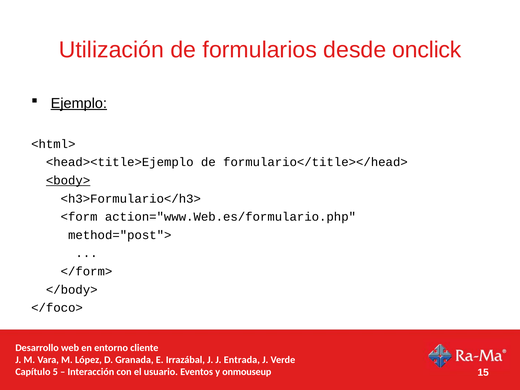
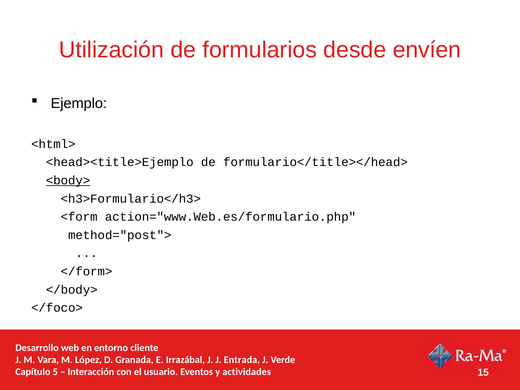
onclick: onclick -> envíen
Ejemplo underline: present -> none
onmouseup: onmouseup -> actividades
